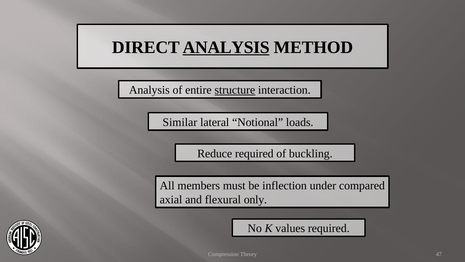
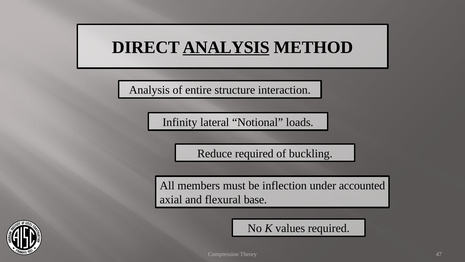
structure underline: present -> none
Similar: Similar -> Infinity
compared: compared -> accounted
only: only -> base
